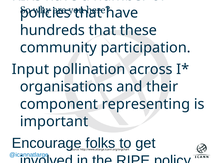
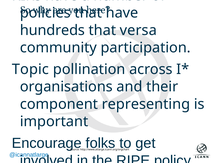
that these: these -> versa
Input at (30, 69): Input -> Topic
